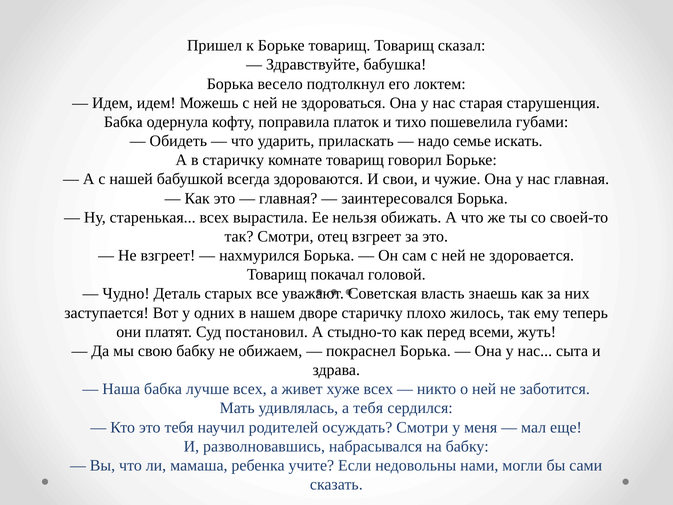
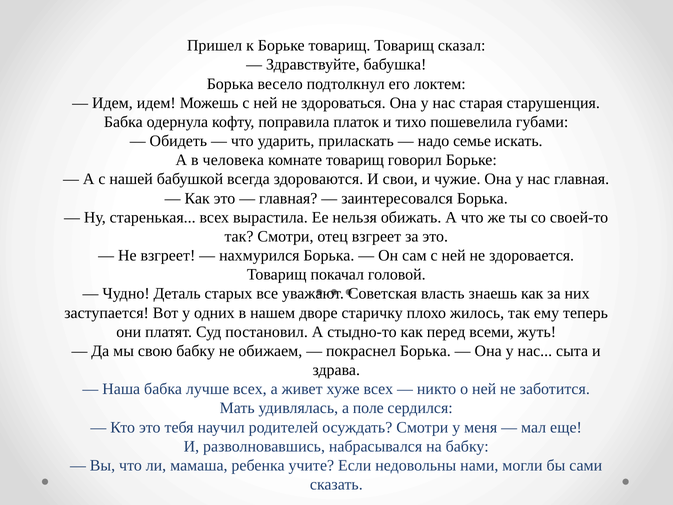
в старичку: старичку -> человека
а тебя: тебя -> поле
